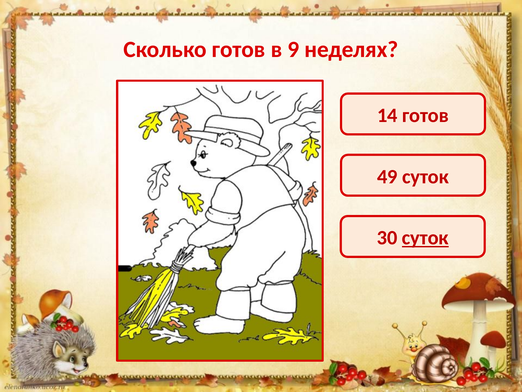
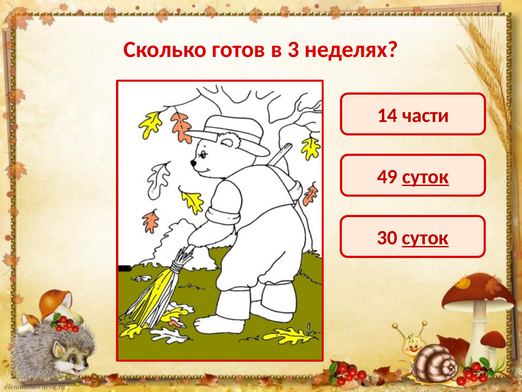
9: 9 -> 3
14 готов: готов -> части
суток at (426, 176) underline: none -> present
